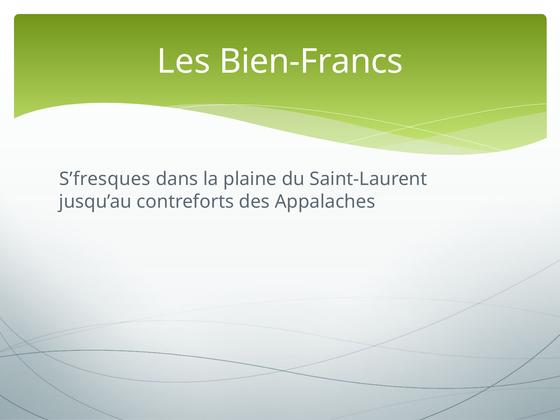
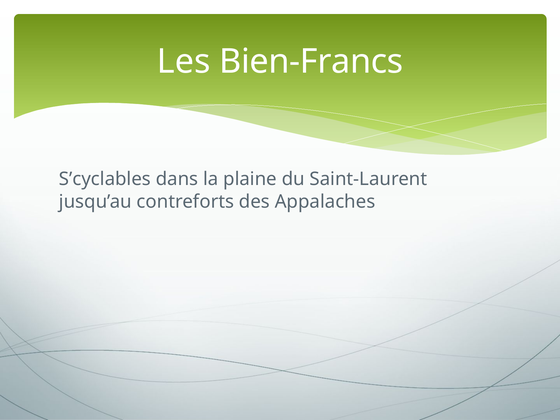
S’fresques: S’fresques -> S’cyclables
